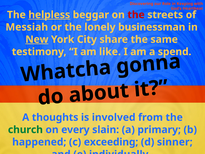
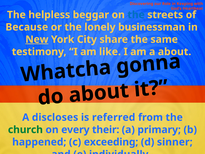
helpless underline: present -> none
the at (136, 15) colour: red -> blue
Messiah: Messiah -> Because
spend: spend -> about
thoughts: thoughts -> discloses
involved: involved -> referred
slain: slain -> their
